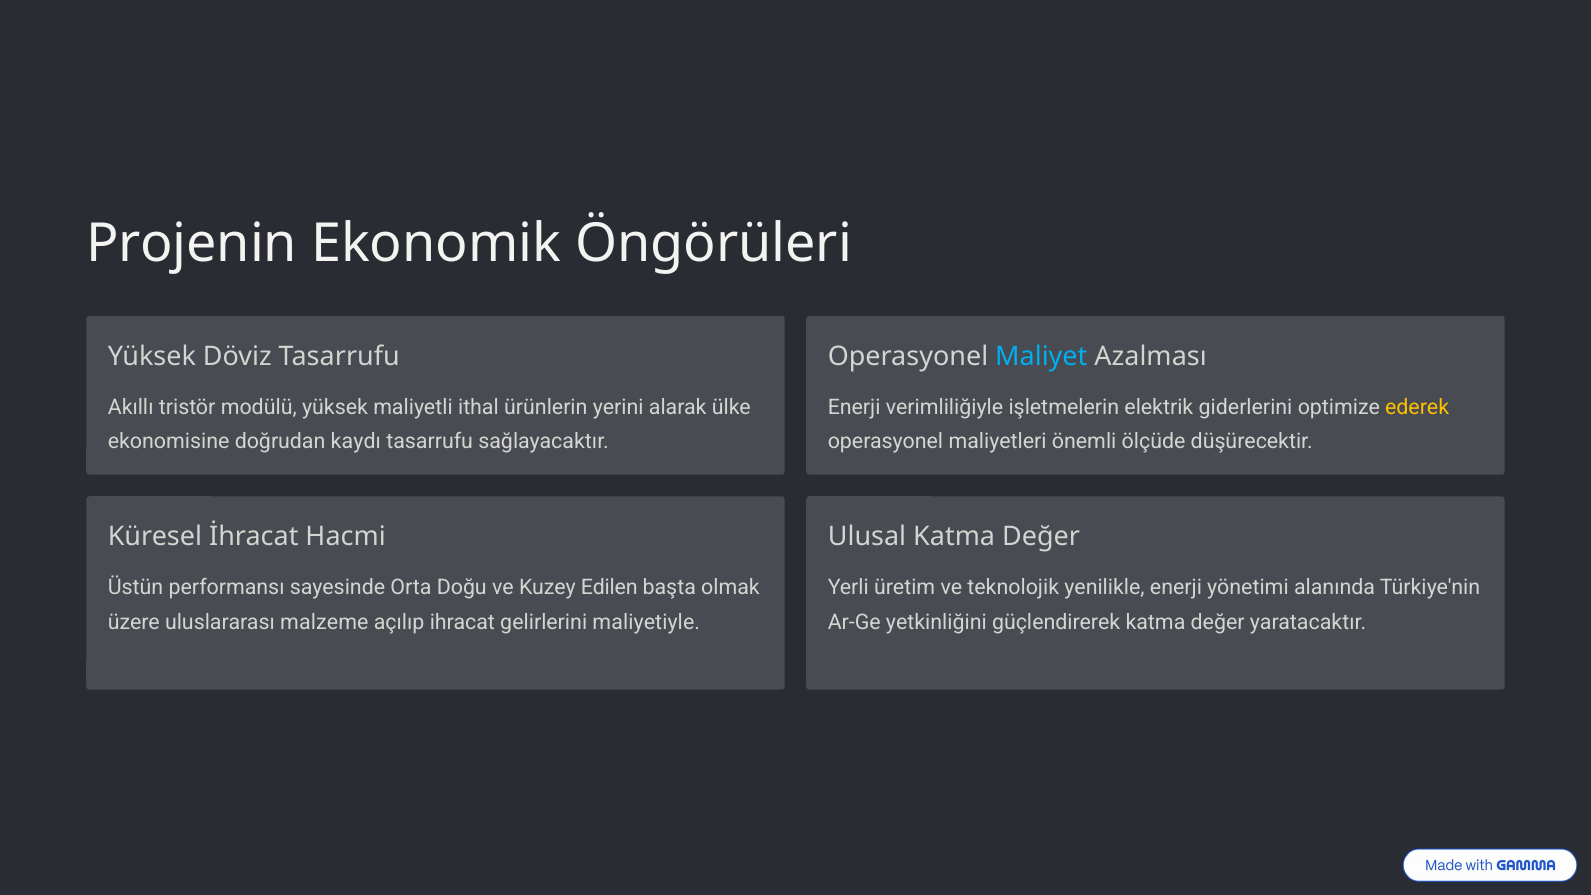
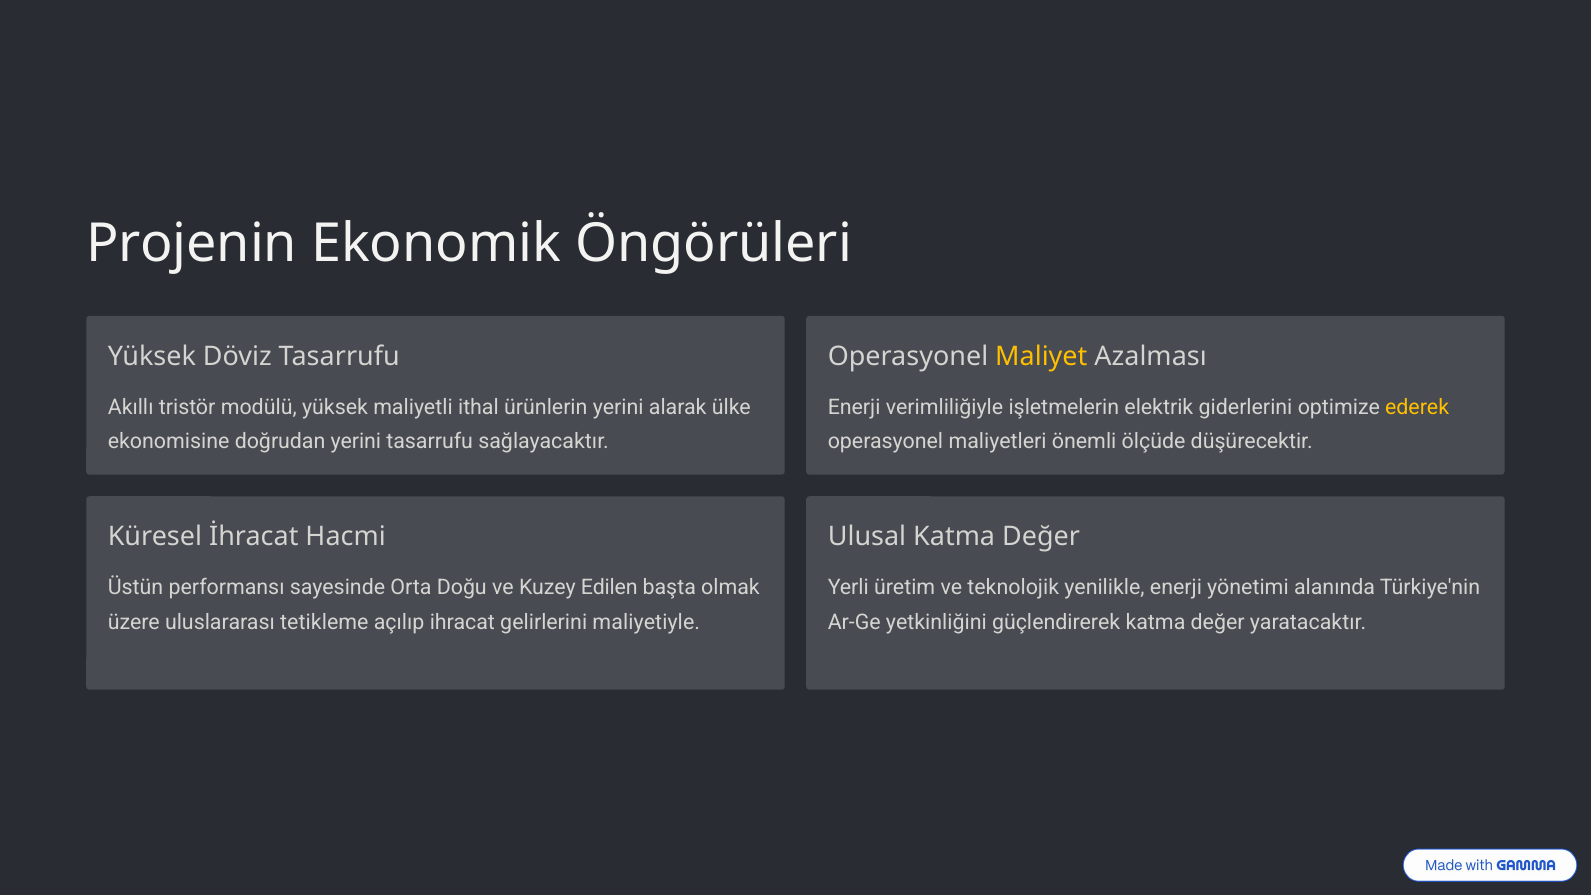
Maliyet colour: light blue -> yellow
doğrudan kaydı: kaydı -> yerini
malzeme: malzeme -> tetikleme
